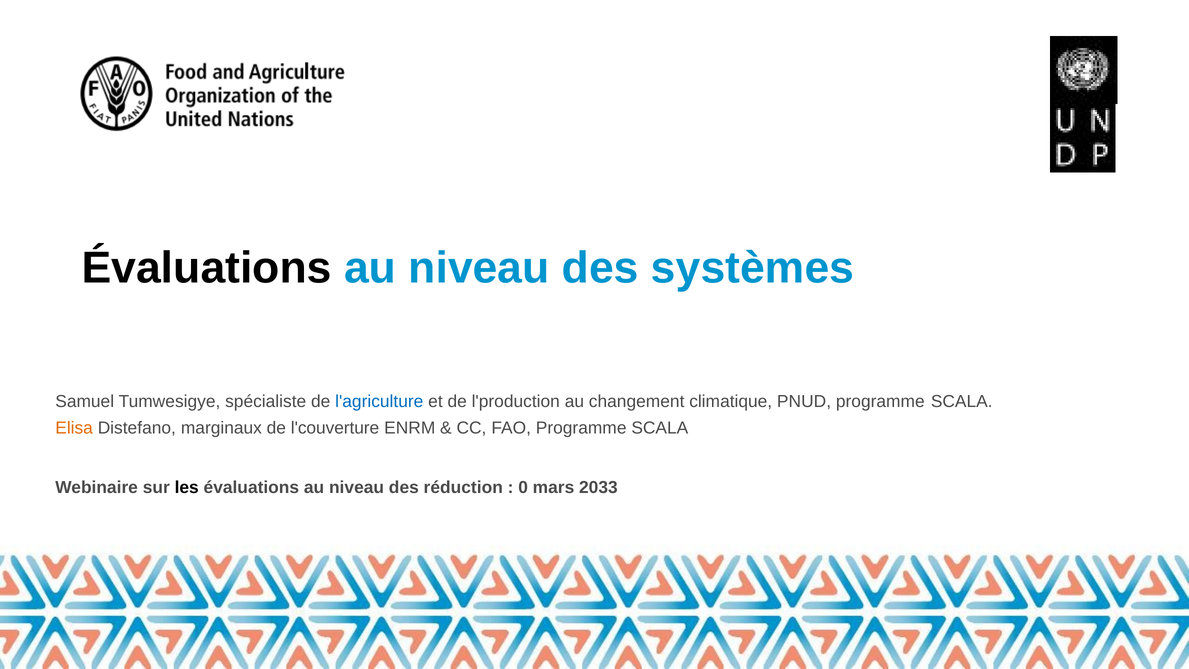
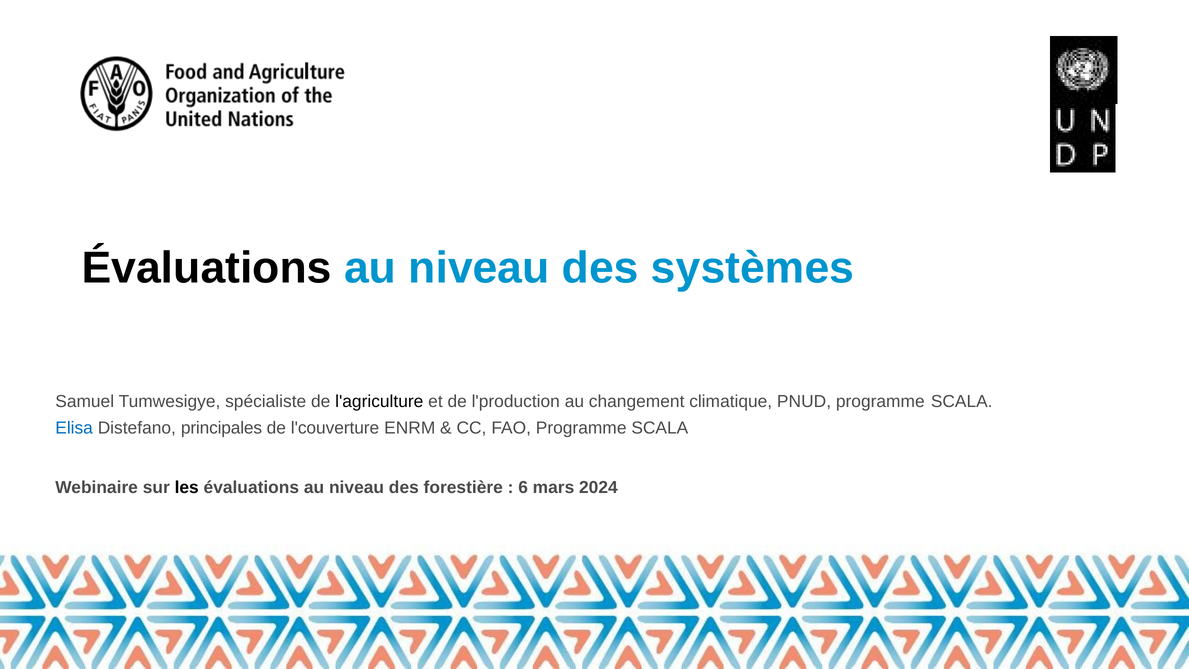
l'agriculture colour: blue -> black
Elisa colour: orange -> blue
marginaux: marginaux -> principales
réduction: réduction -> forestière
0: 0 -> 6
2033: 2033 -> 2024
